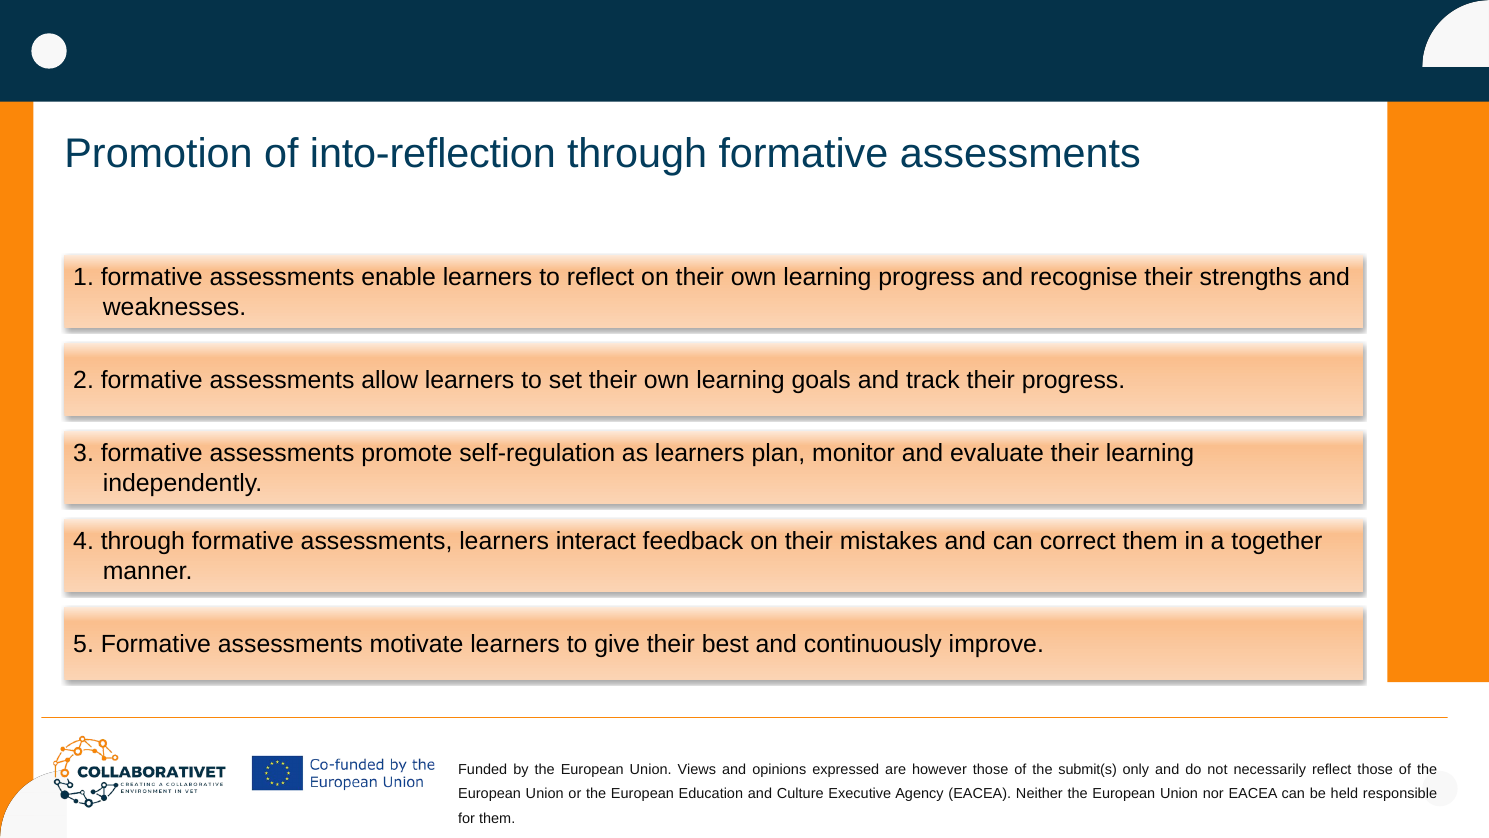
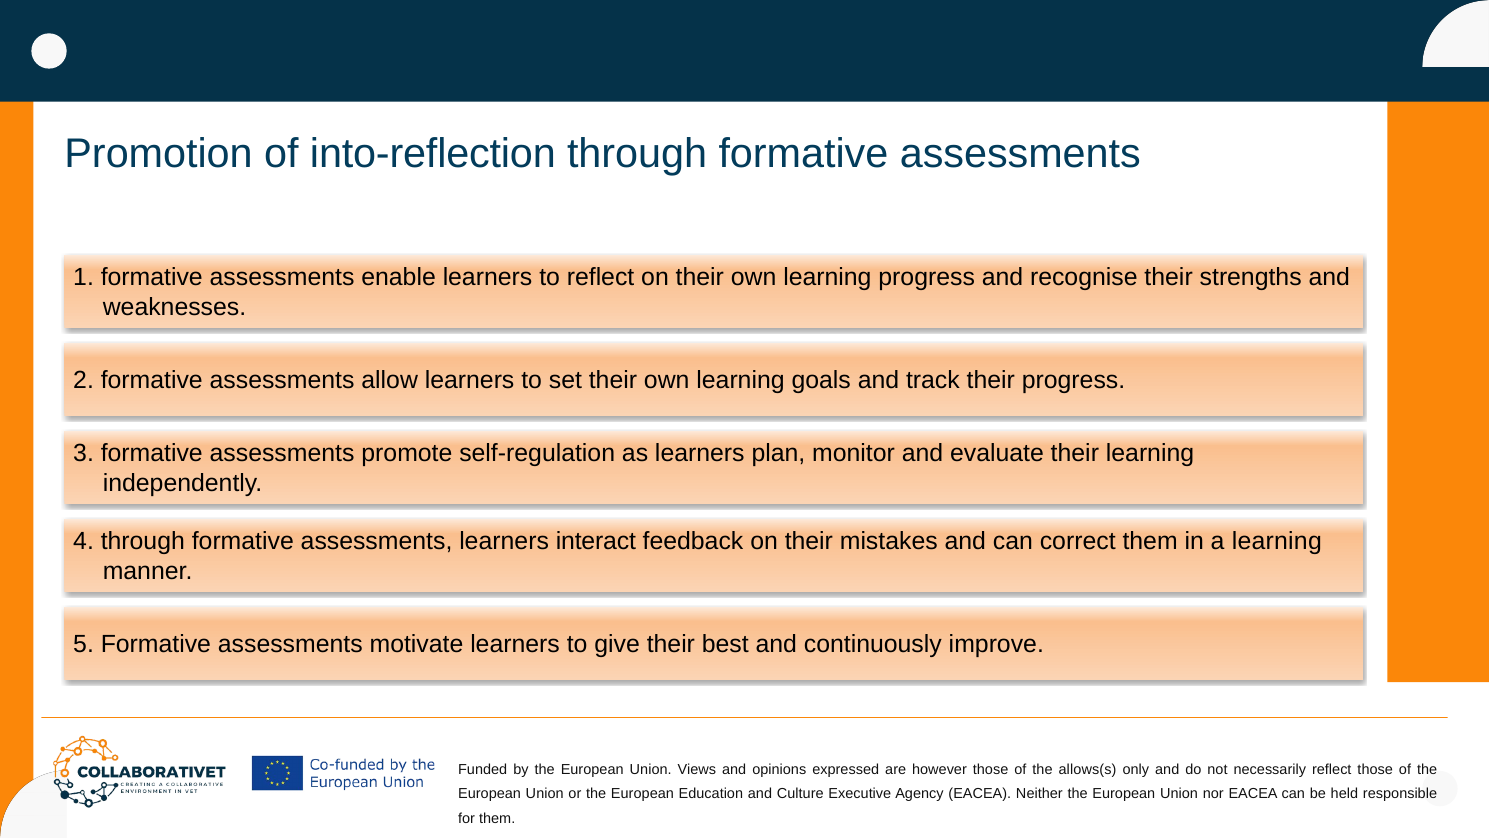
a together: together -> learning
submit(s: submit(s -> allows(s
